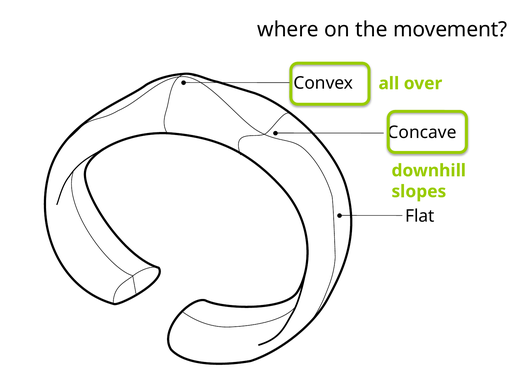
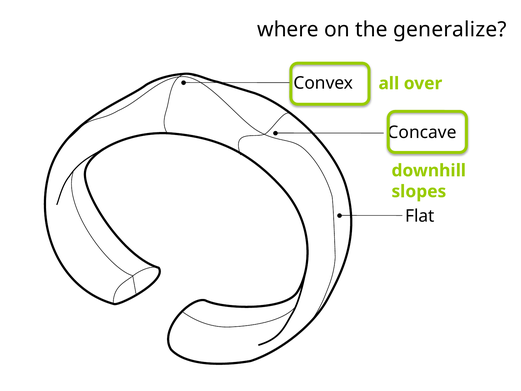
movement: movement -> generalize
